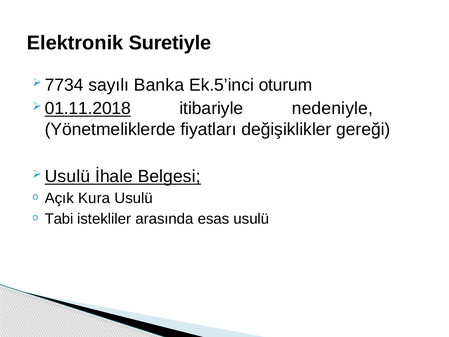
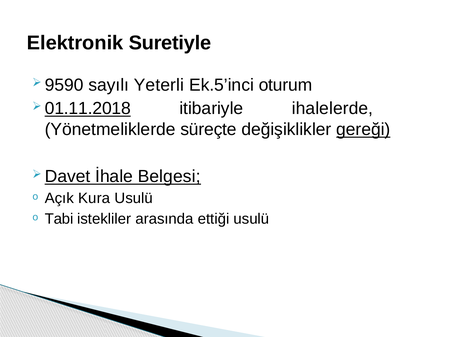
7734: 7734 -> 9590
Banka: Banka -> Yeterli
nedeniyle: nedeniyle -> ihalelerde
fiyatları: fiyatları -> süreçte
gereği underline: none -> present
Usulü at (68, 176): Usulü -> Davet
esas: esas -> ettiği
